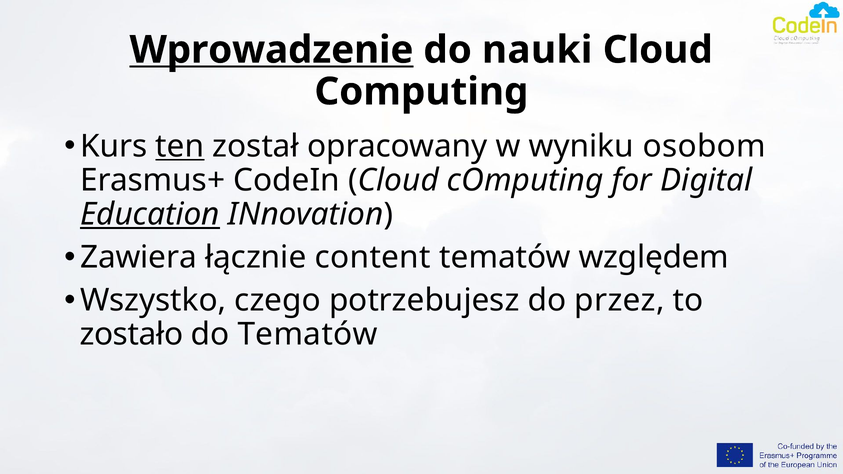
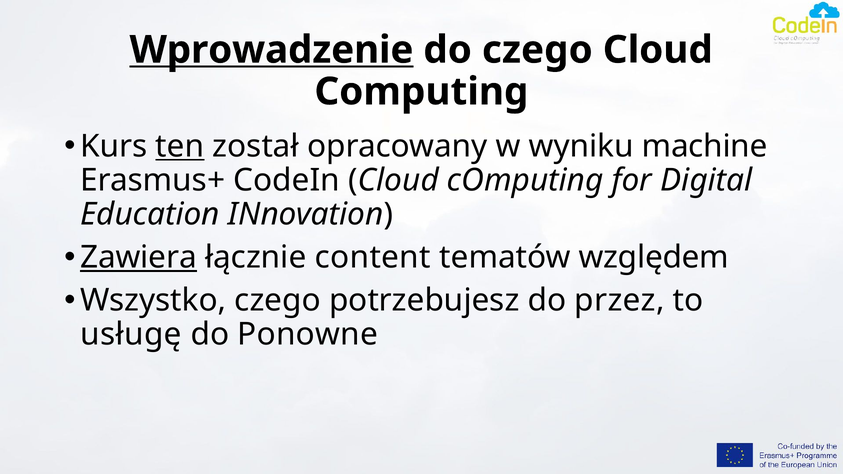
do nauki: nauki -> czego
osobom: osobom -> machine
Education underline: present -> none
Zawiera underline: none -> present
zostało: zostało -> usługę
do Tematów: Tematów -> Ponowne
